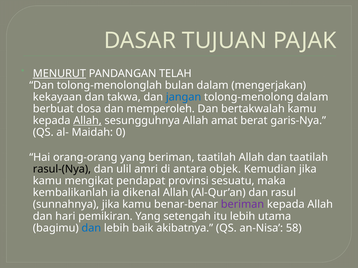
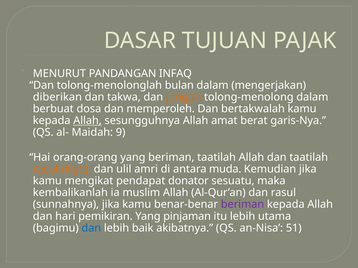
MENURUT underline: present -> none
TELAH: TELAH -> INFAQ
kekayaan: kekayaan -> diberikan
jangan colour: blue -> orange
0: 0 -> 9
rasul-(Nya colour: black -> orange
objek: objek -> muda
provinsi: provinsi -> donator
dikenal: dikenal -> muslim
setengah: setengah -> pinjaman
58: 58 -> 51
